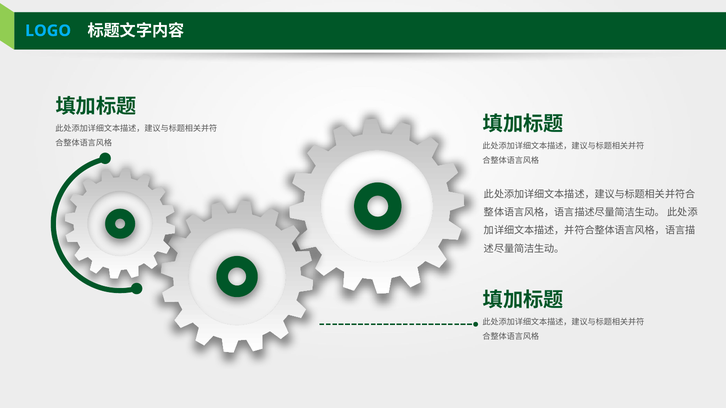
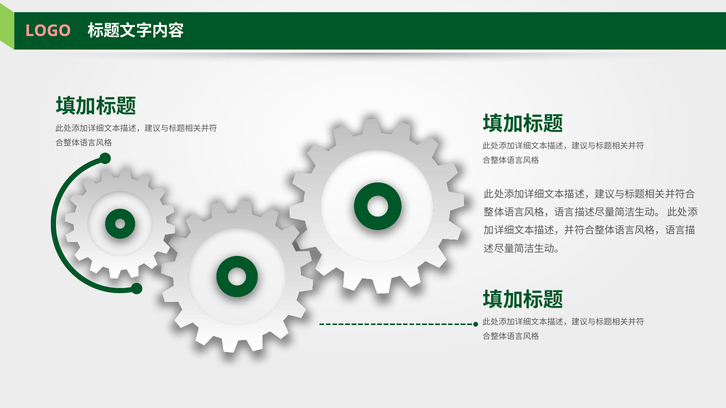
LOGO colour: light blue -> pink
